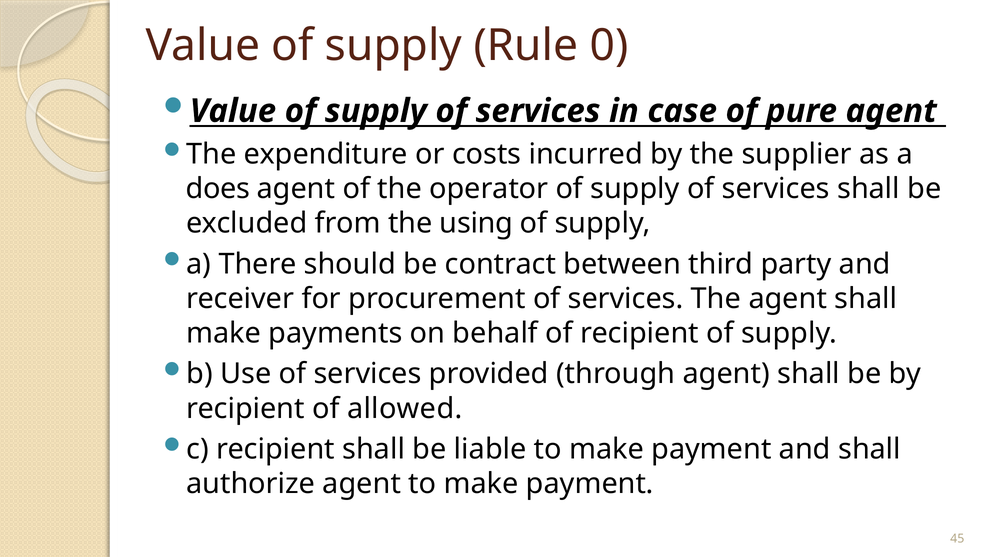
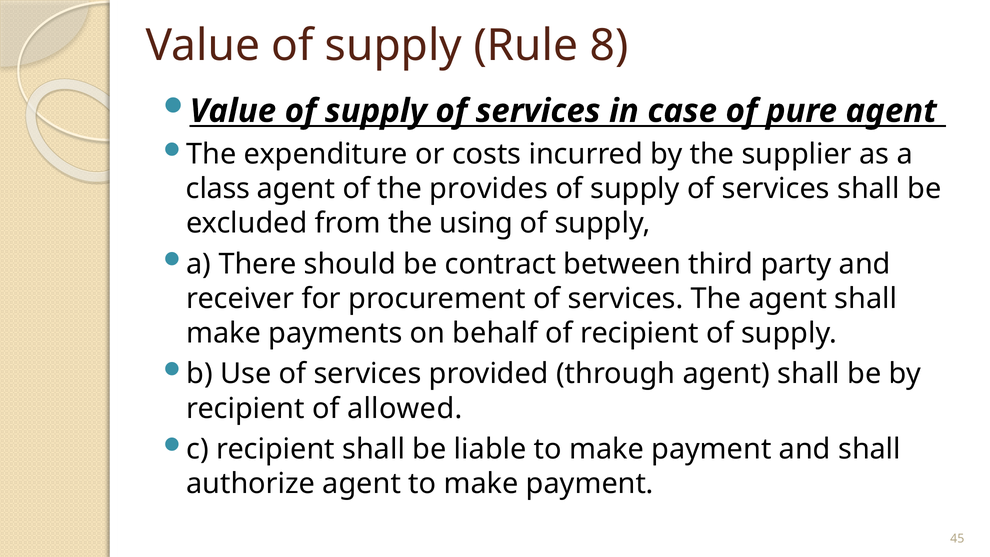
0: 0 -> 8
does: does -> class
operator: operator -> provides
